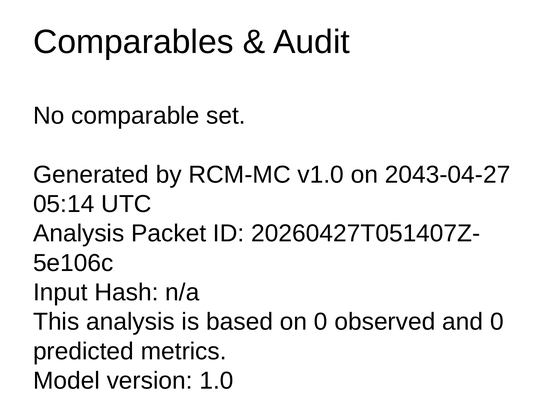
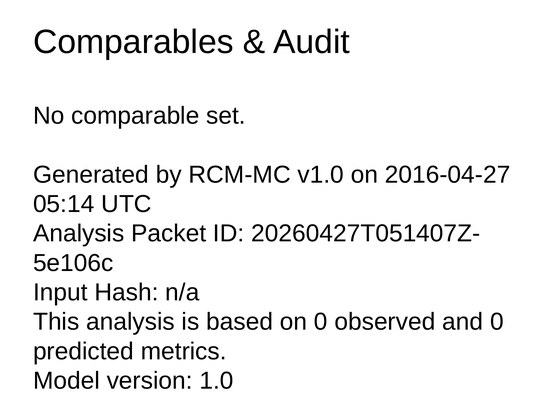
2043-04-27: 2043-04-27 -> 2016-04-27
